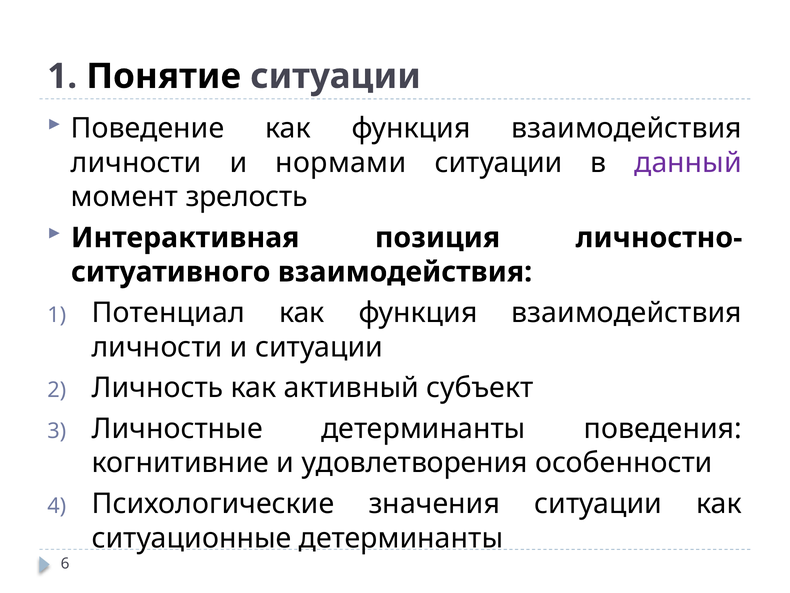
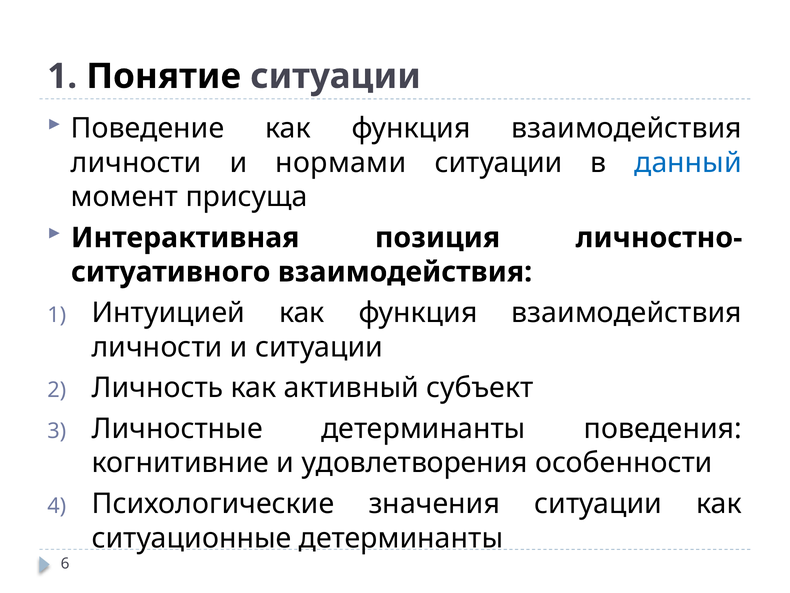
данный colour: purple -> blue
зрелость: зрелость -> присуща
Потенциал: Потенциал -> Интуицией
